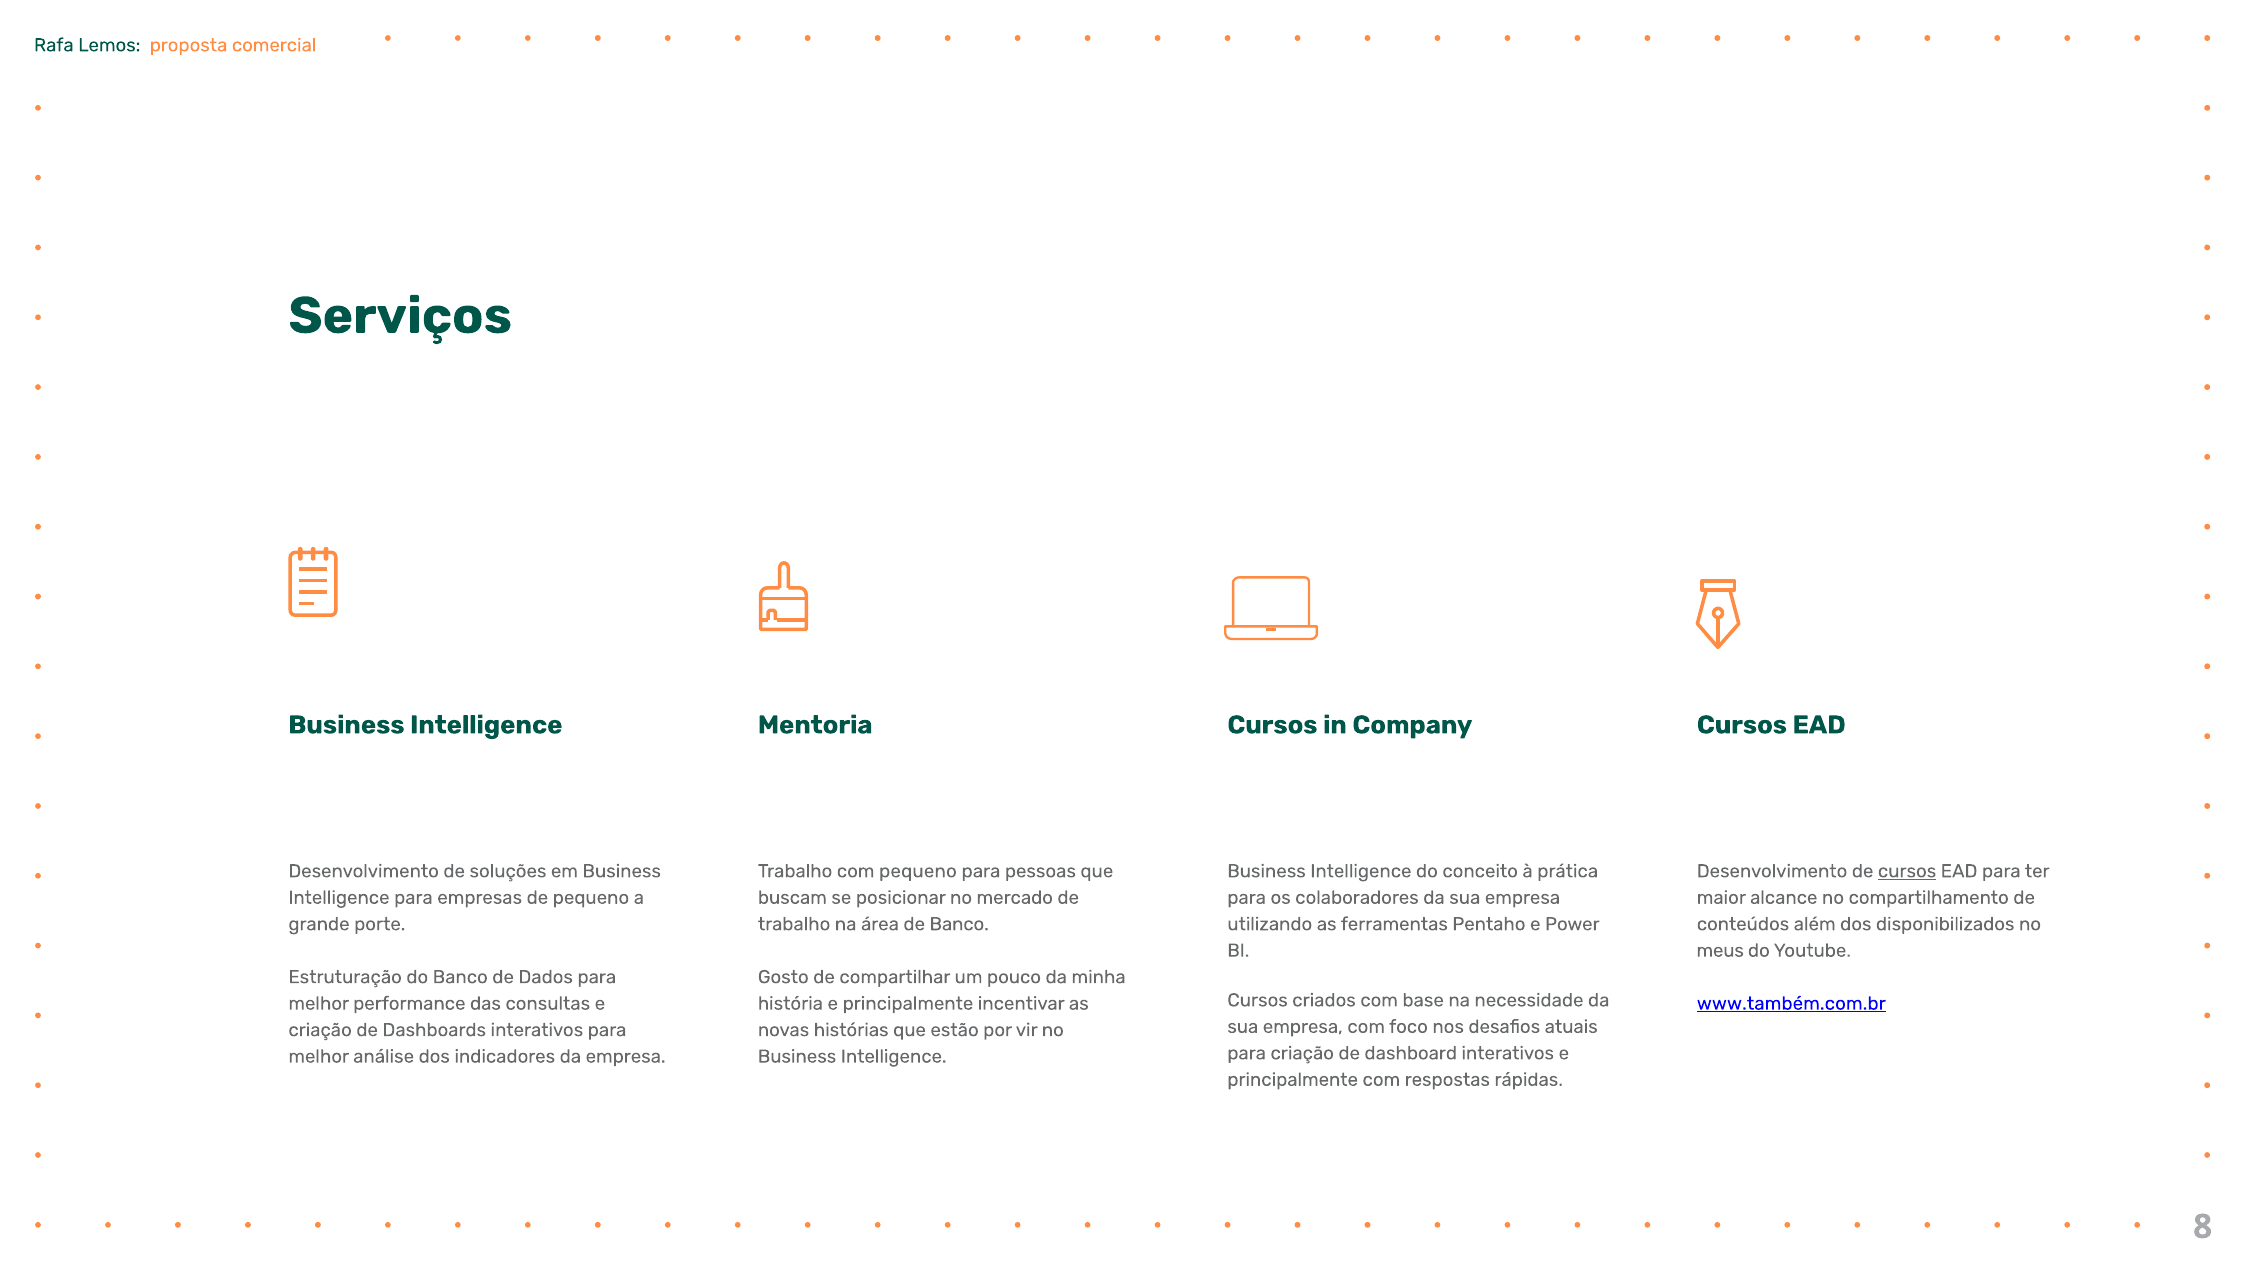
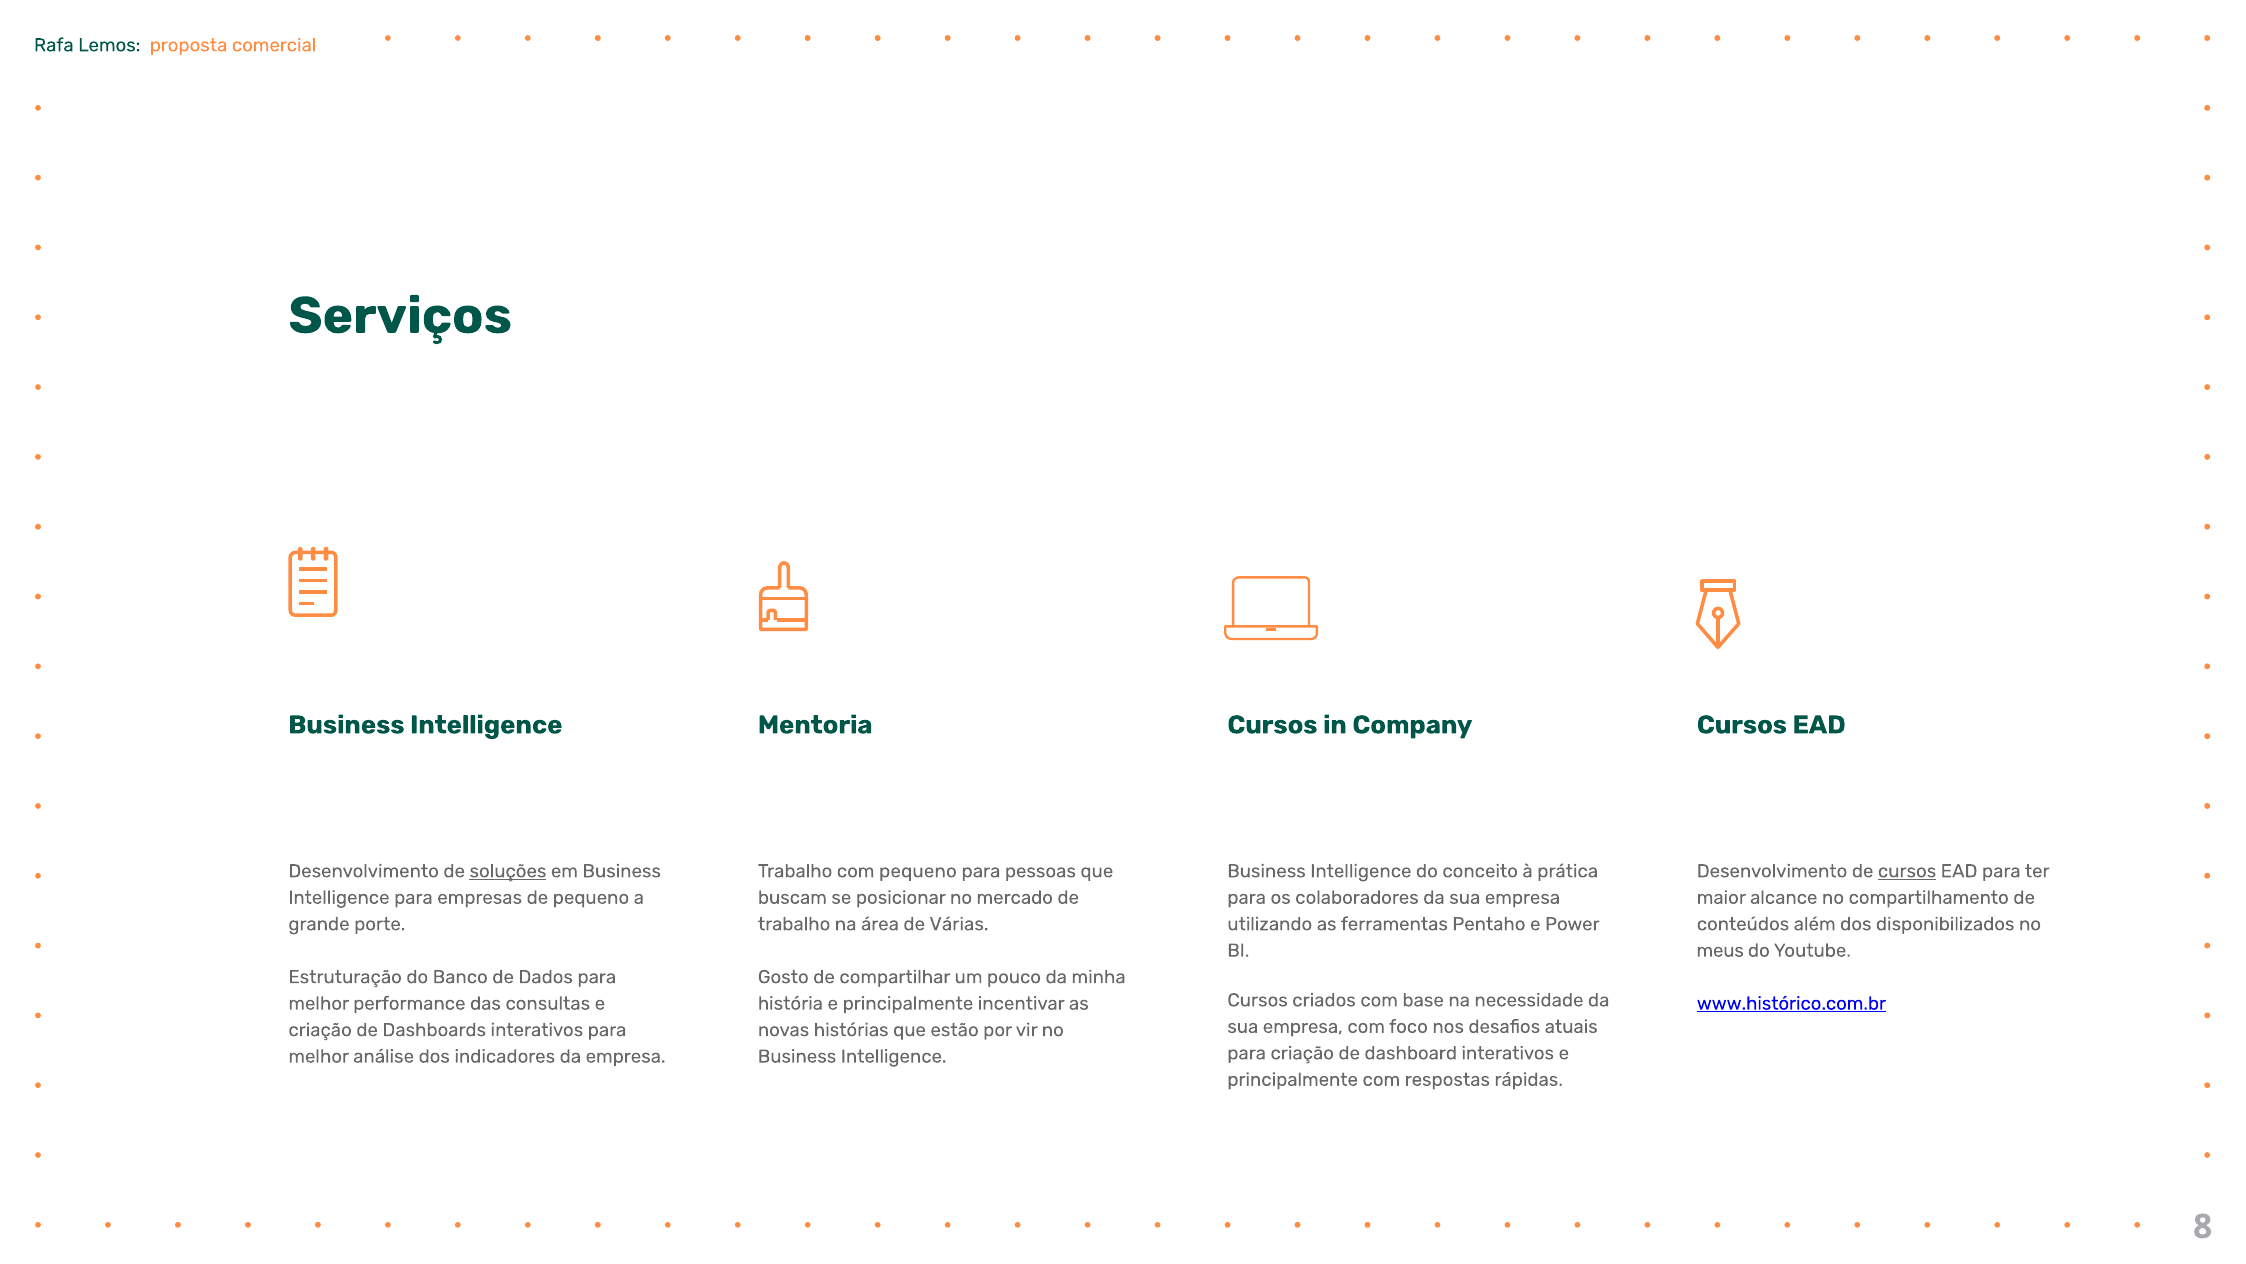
soluções underline: none -> present
de Banco: Banco -> Várias
www.também.com.br: www.também.com.br -> www.histórico.com.br
